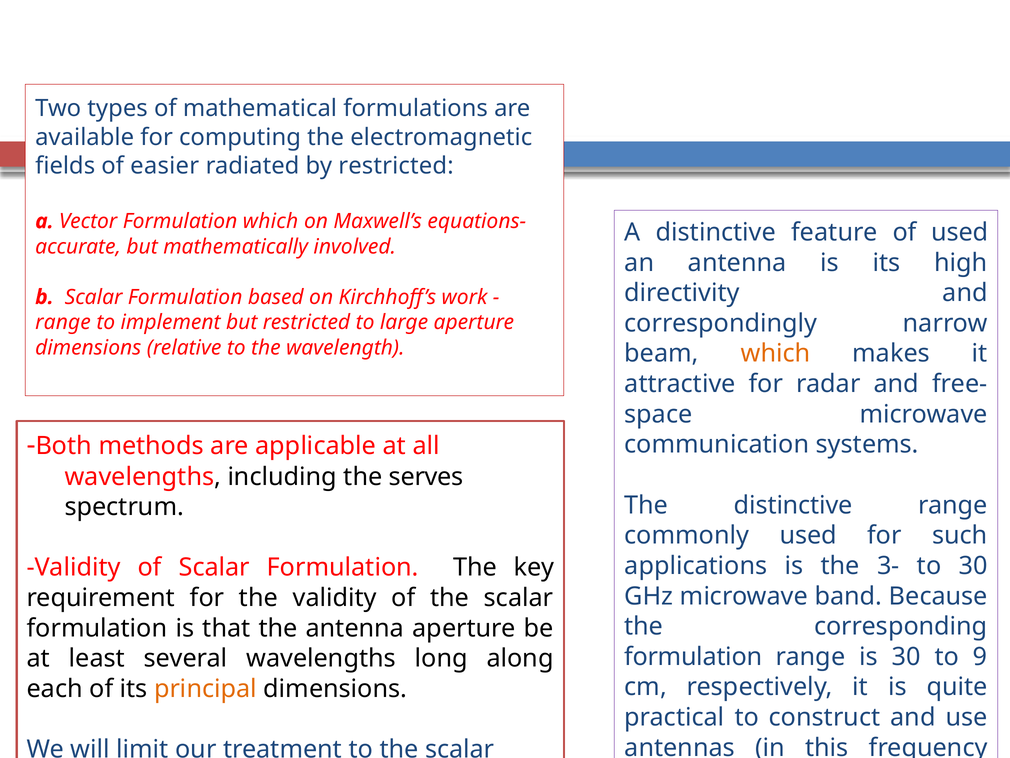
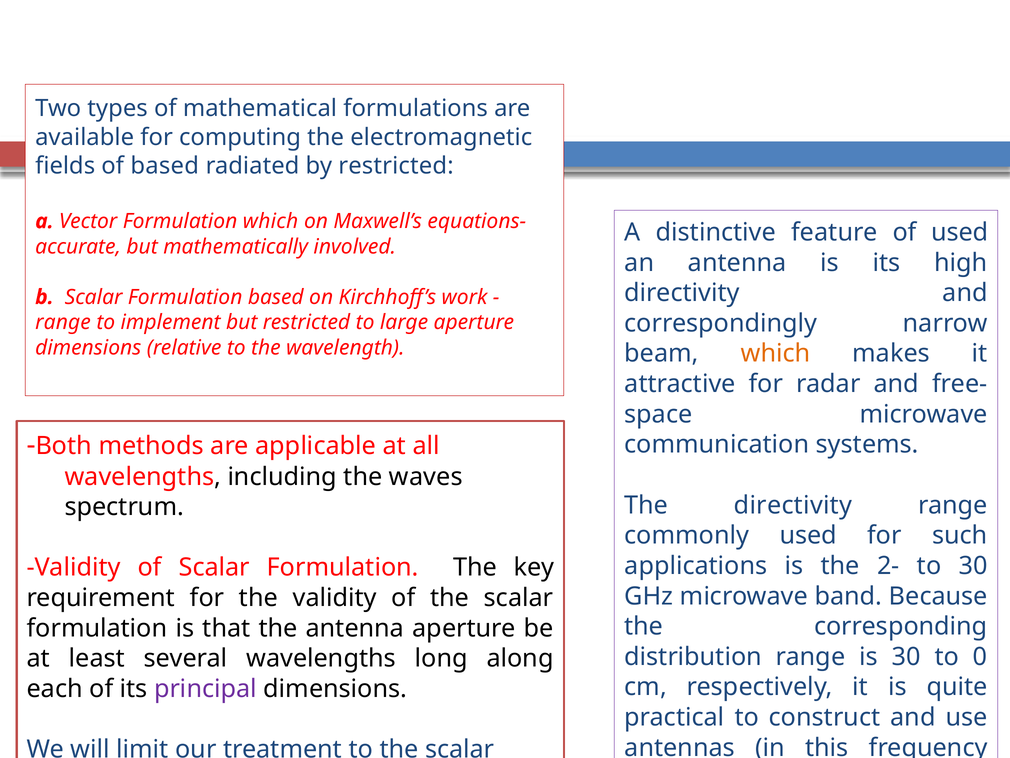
of easier: easier -> based
serves: serves -> waves
The distinctive: distinctive -> directivity
3-: 3- -> 2-
formulation at (693, 656): formulation -> distribution
9: 9 -> 0
principal colour: orange -> purple
